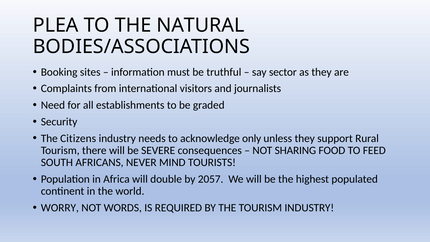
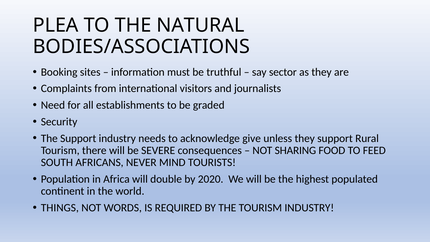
The Citizens: Citizens -> Support
only: only -> give
2057: 2057 -> 2020
WORRY: WORRY -> THINGS
